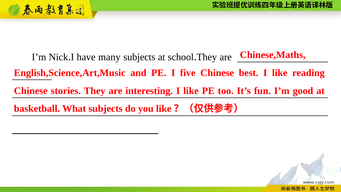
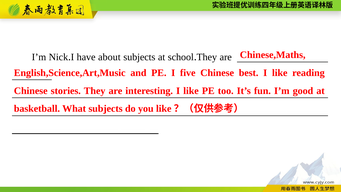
many: many -> about
